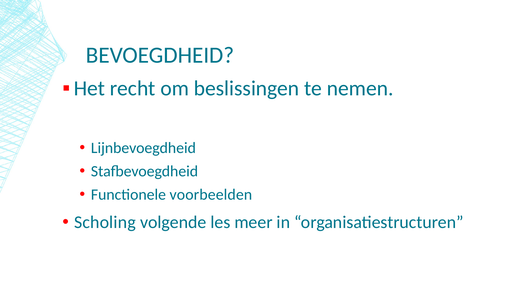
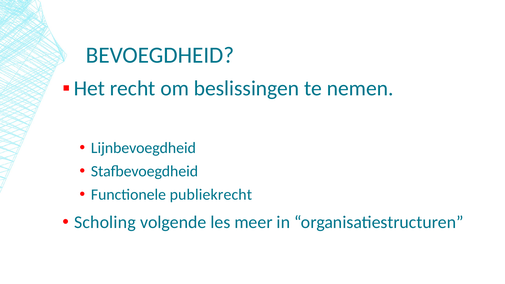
voorbeelden: voorbeelden -> publiekrecht
